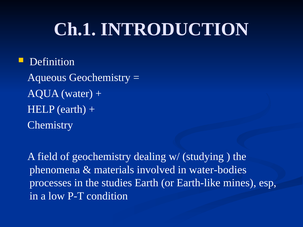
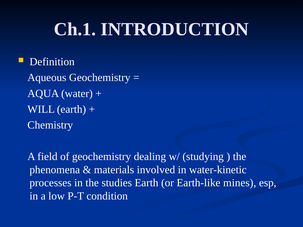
HELP: HELP -> WILL
water-bodies: water-bodies -> water-kinetic
